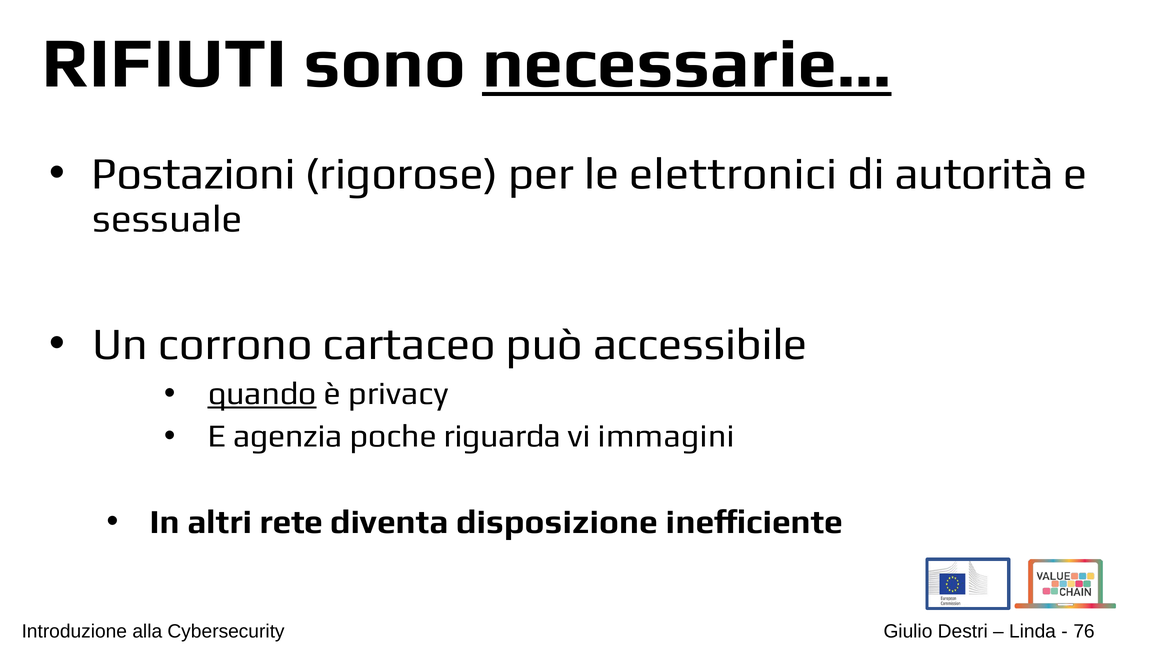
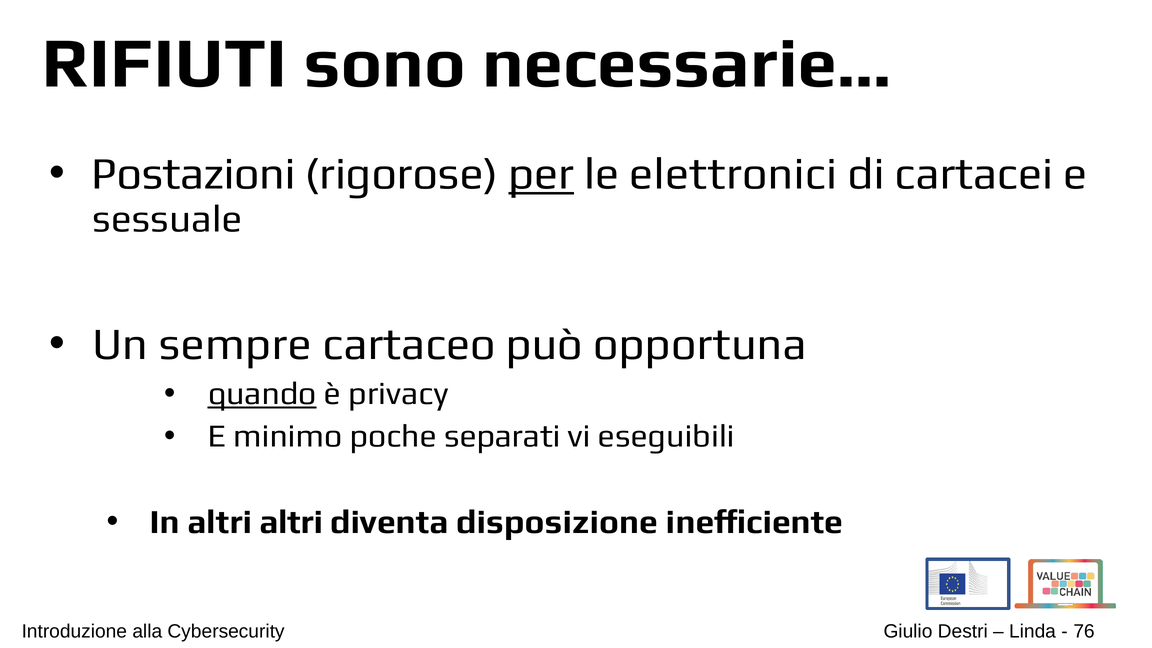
necessarie… underline: present -> none
per underline: none -> present
autorità: autorità -> cartacei
corrono: corrono -> sempre
accessibile: accessibile -> opportuna
agenzia: agenzia -> minimo
riguarda: riguarda -> separati
immagini: immagini -> eseguibili
altri rete: rete -> altri
